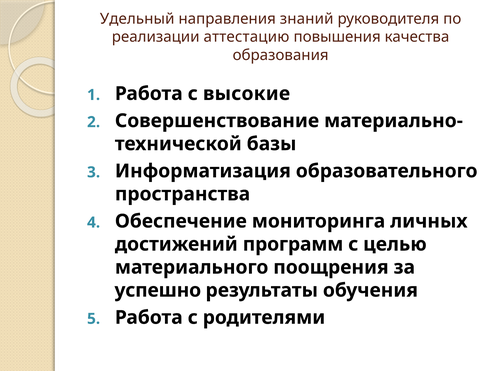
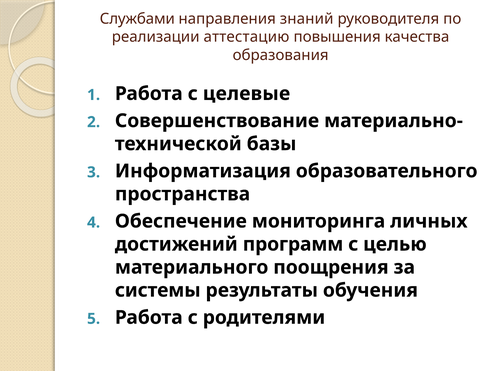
Удельный: Удельный -> Службами
высокие: высокие -> целевые
успешно: успешно -> системы
